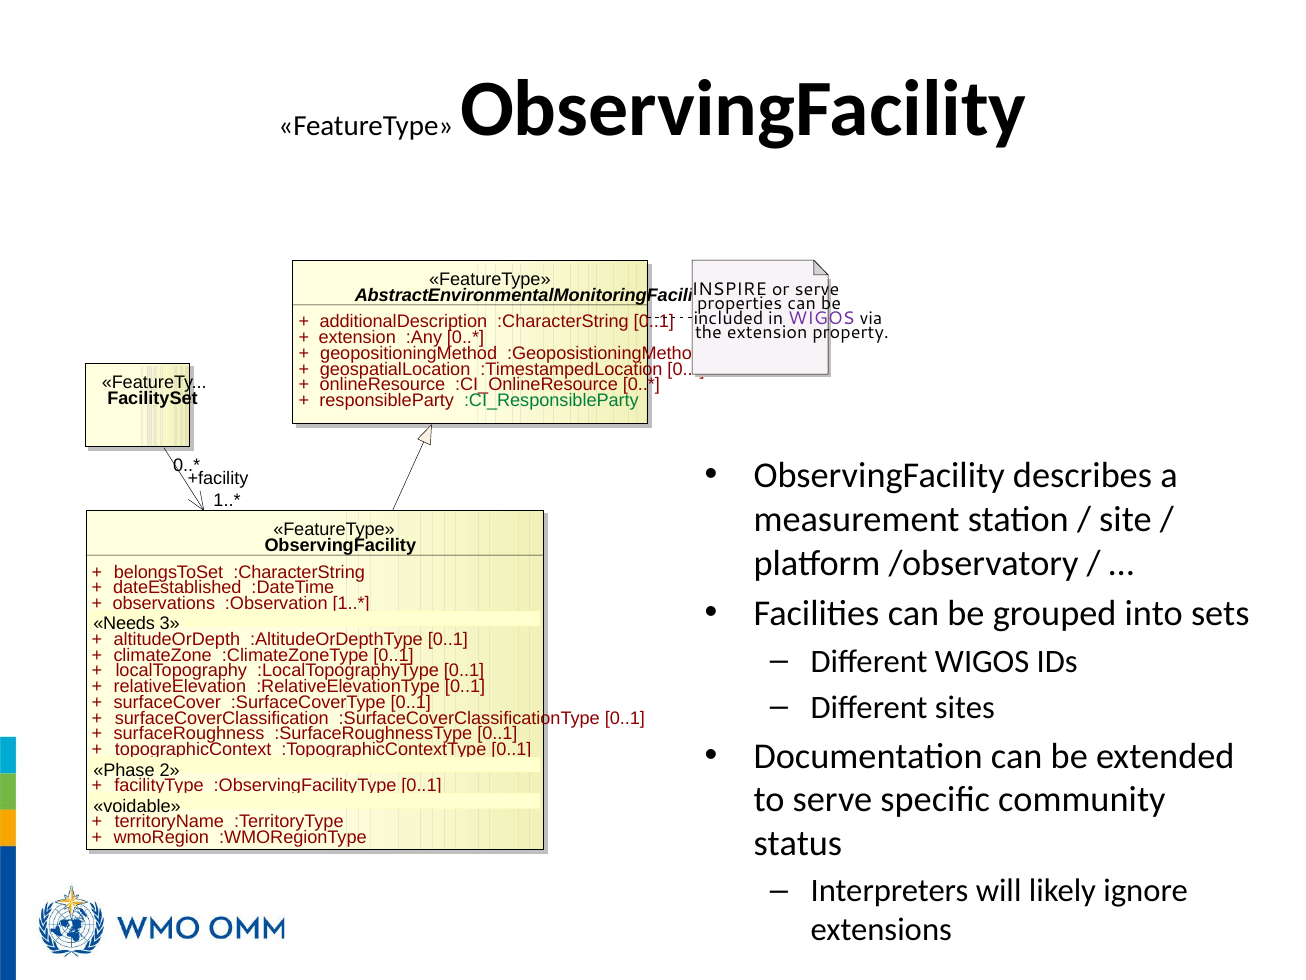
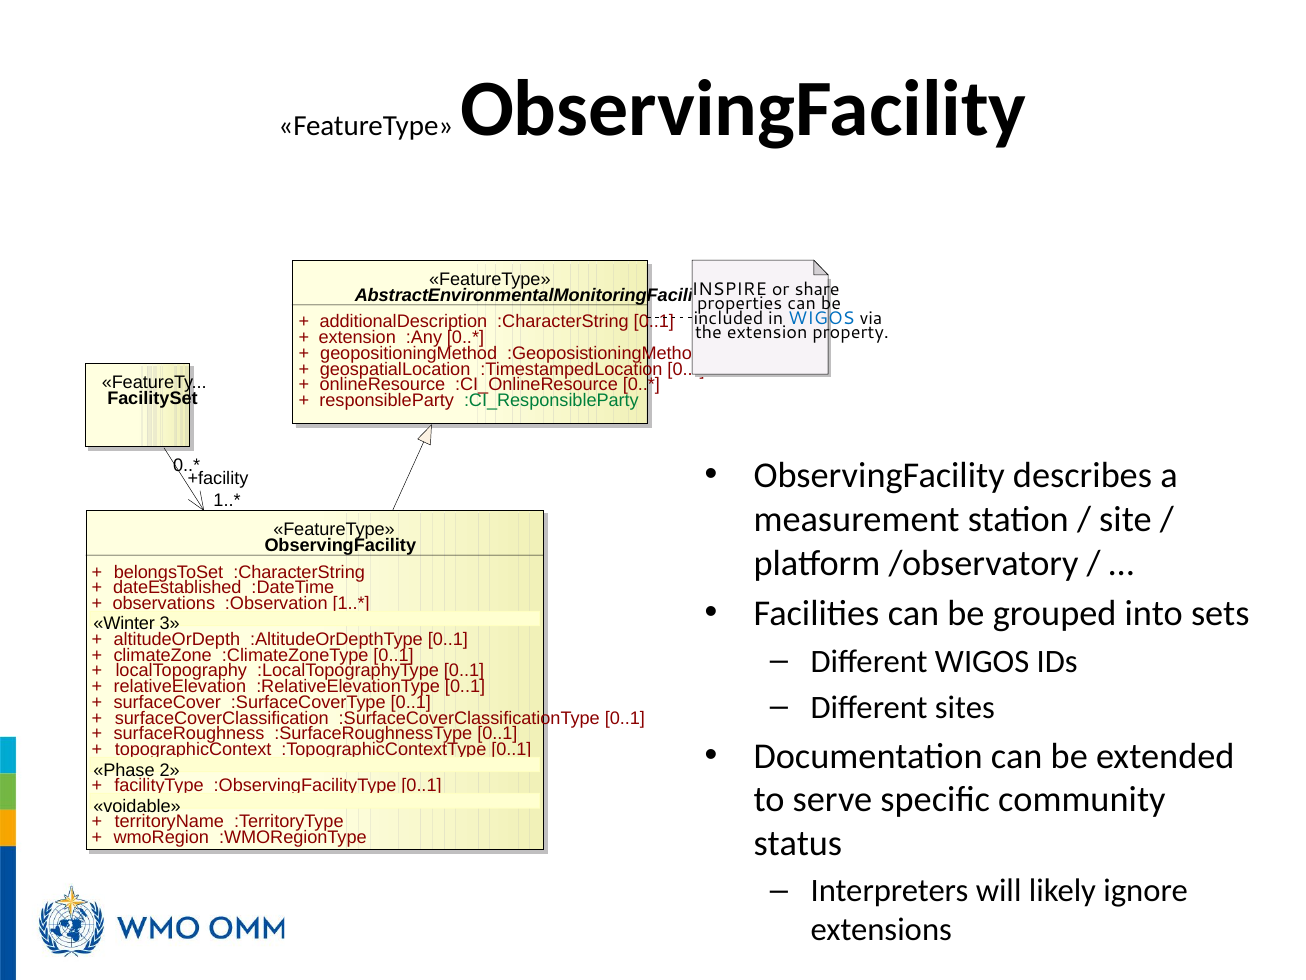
or serve: serve -> share
WIGOS at (821, 319) colour: purple -> blue
Needs: Needs -> Winter
